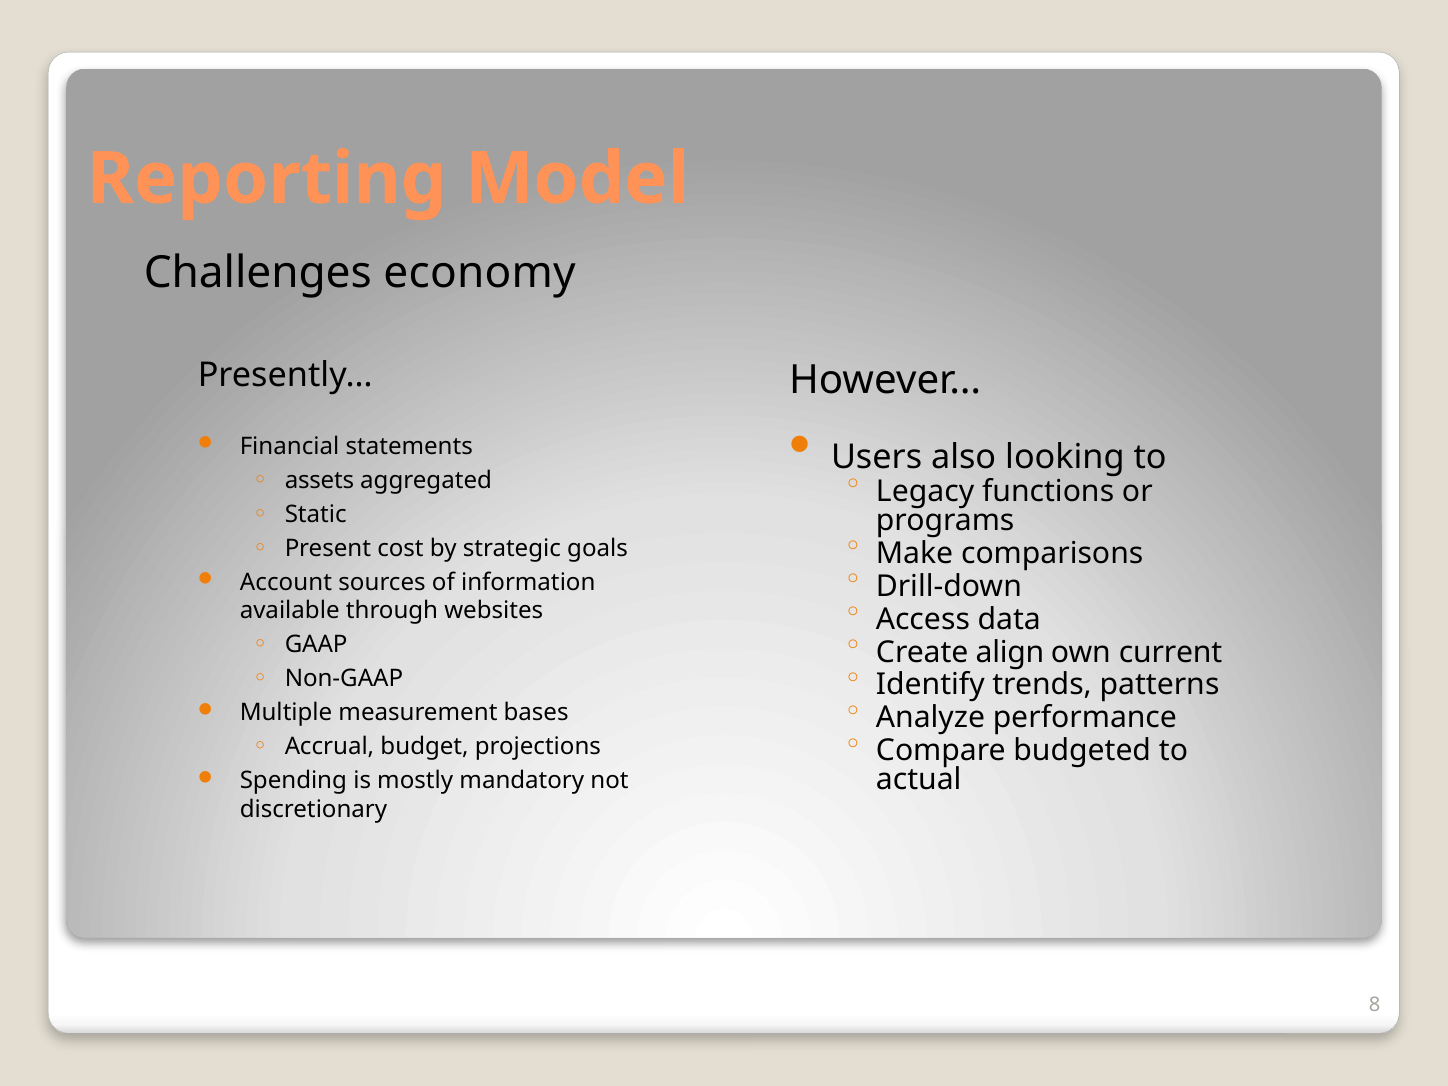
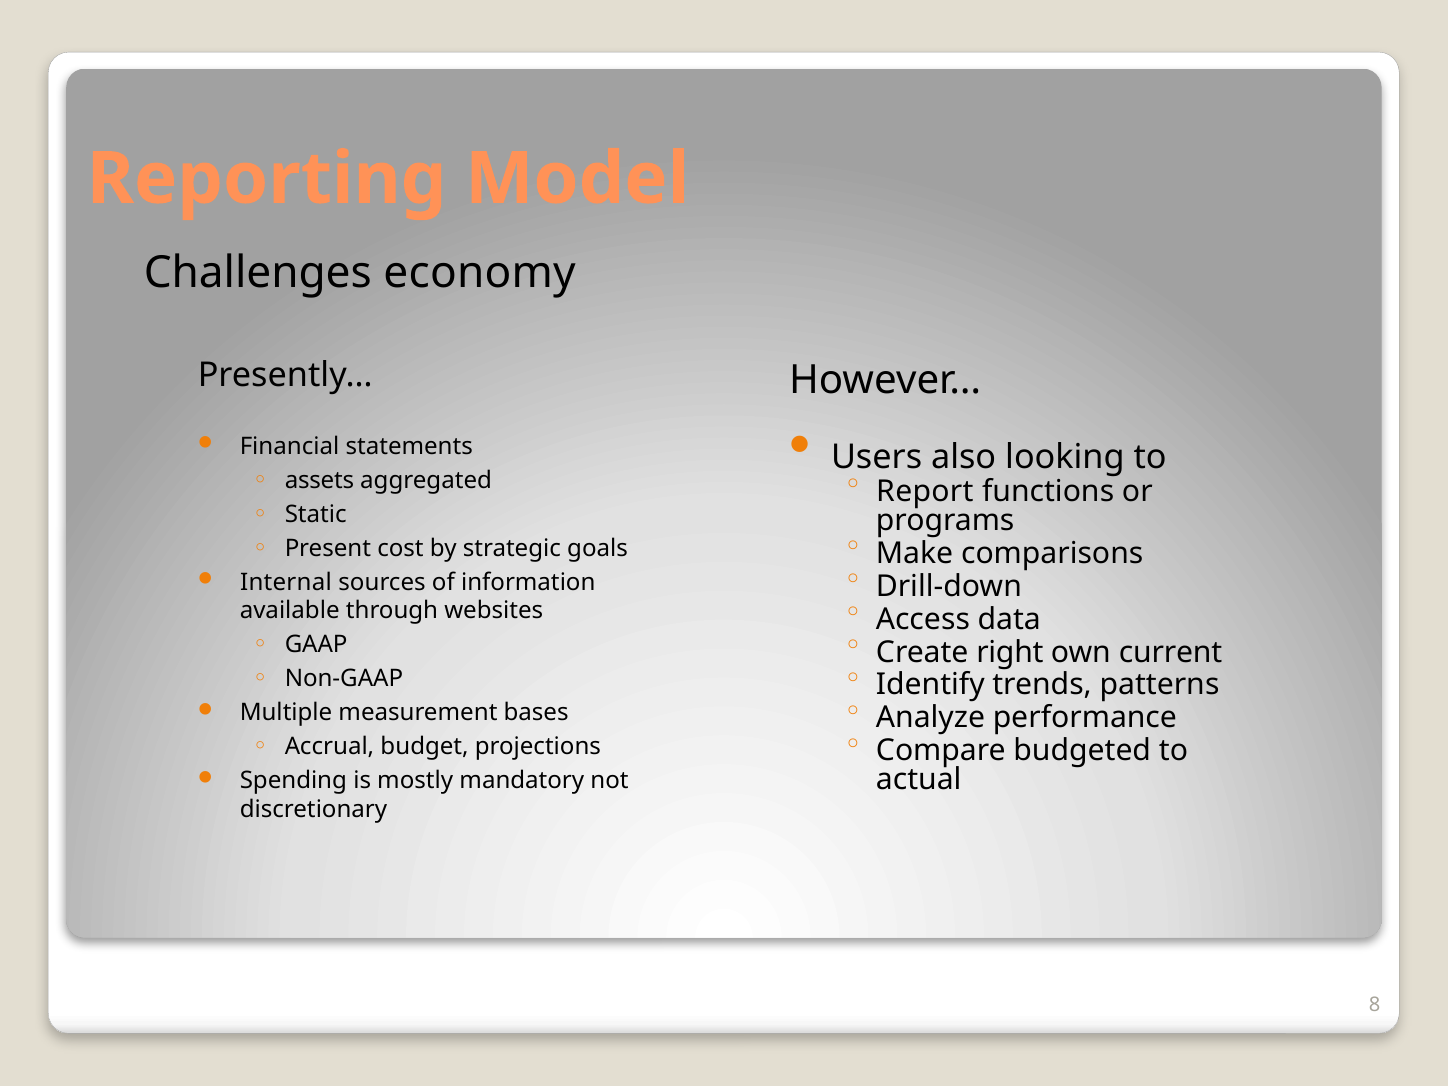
Legacy: Legacy -> Report
Account: Account -> Internal
align: align -> right
